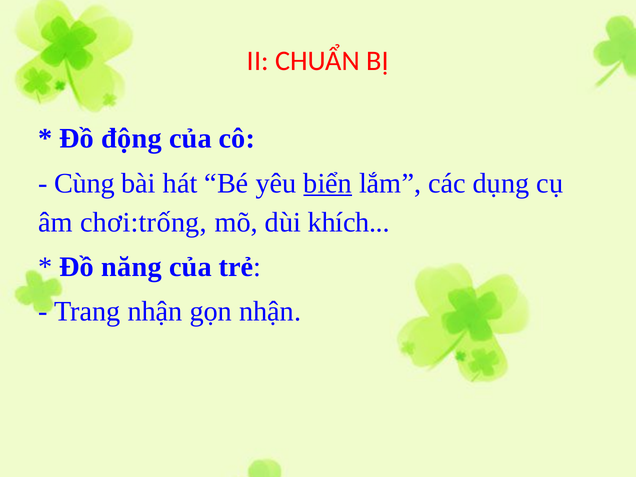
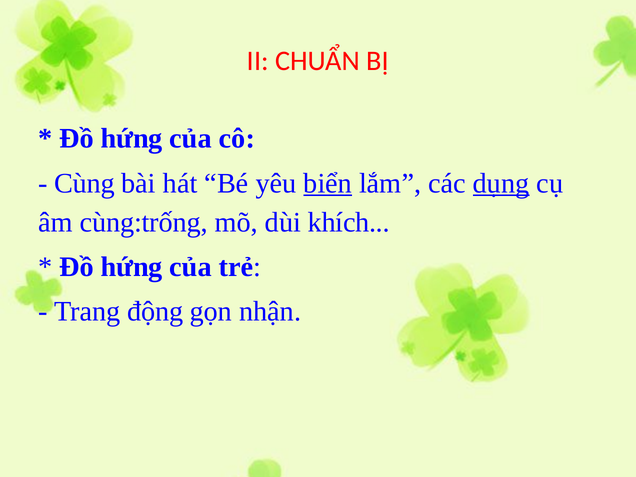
động at (131, 139): động -> hứng
dụng underline: none -> present
chơi:trống: chơi:trống -> cùng:trống
năng at (131, 267): năng -> hứng
Trang nhận: nhận -> động
